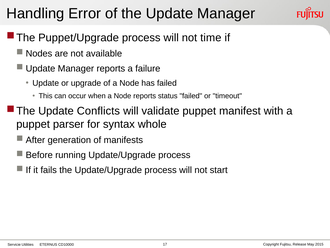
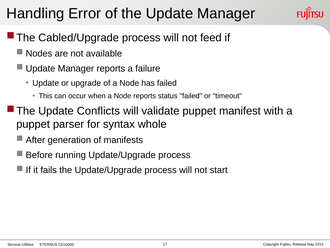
Puppet/Upgrade: Puppet/Upgrade -> Cabled/Upgrade
time: time -> feed
